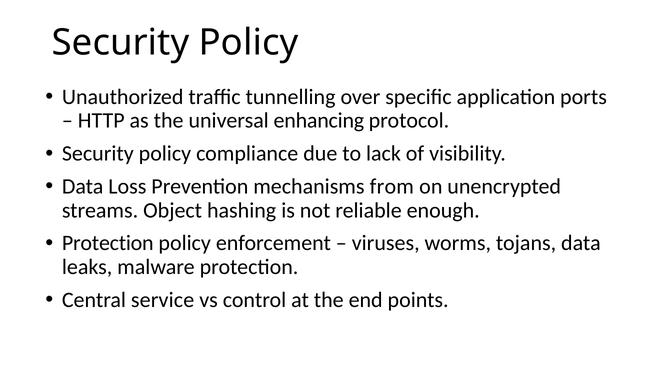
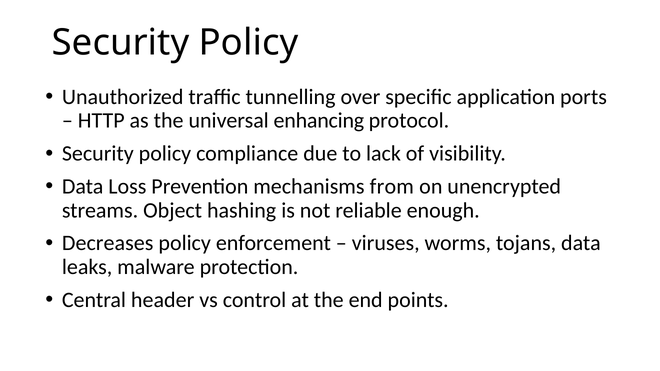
Protection at (108, 243): Protection -> Decreases
service: service -> header
